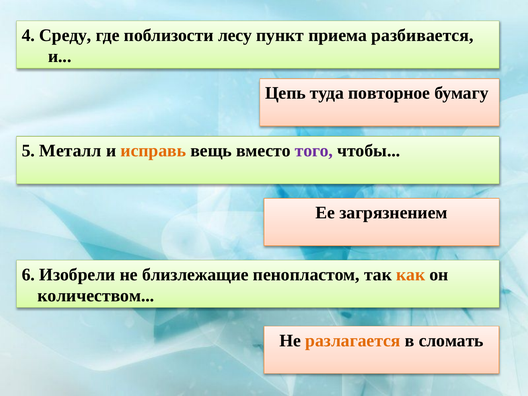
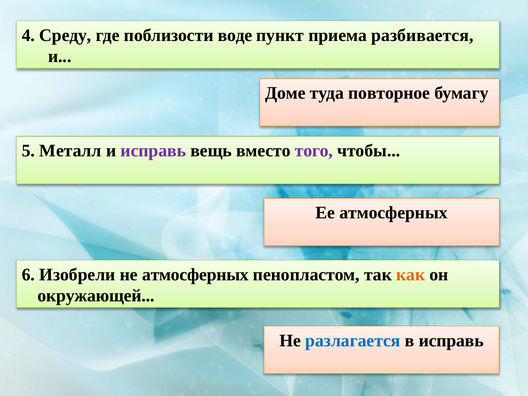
лесу: лесу -> воде
Цепь: Цепь -> Доме
исправь at (153, 151) colour: orange -> purple
Ее загрязнением: загрязнением -> атмосферных
не близлежащие: близлежащие -> атмосферных
количеством: количеством -> окружающей
разлагается colour: orange -> blue
в сломать: сломать -> исправь
